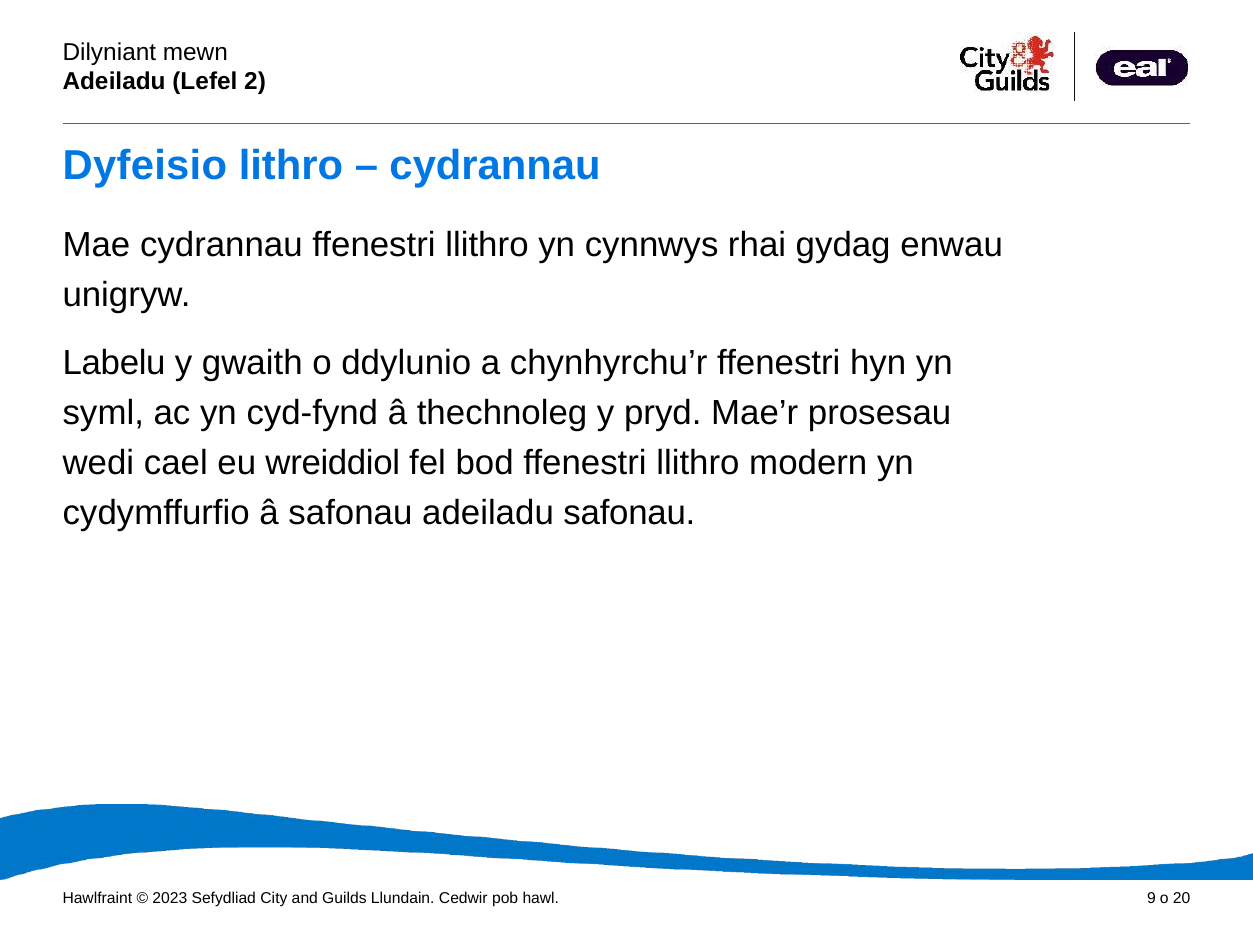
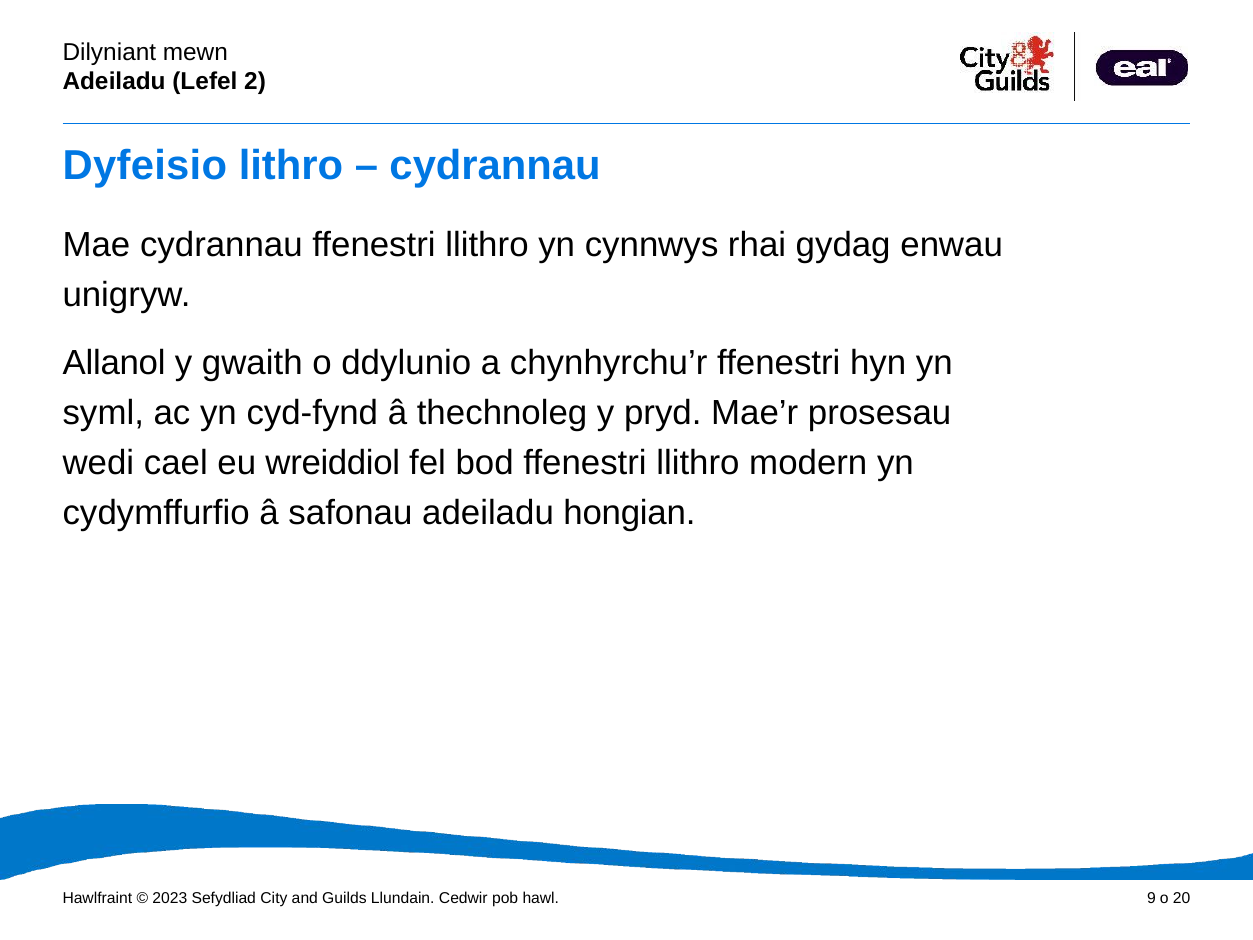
Labelu: Labelu -> Allanol
adeiladu safonau: safonau -> hongian
